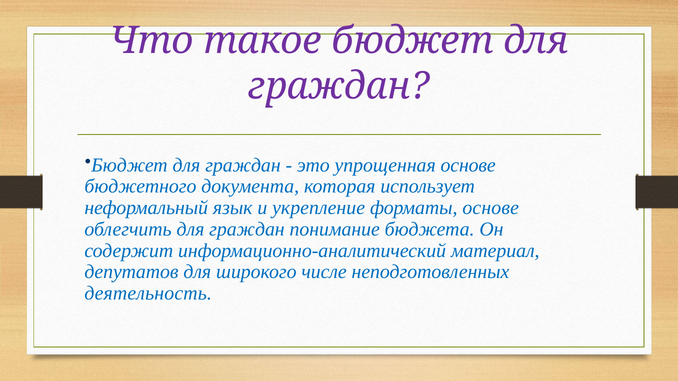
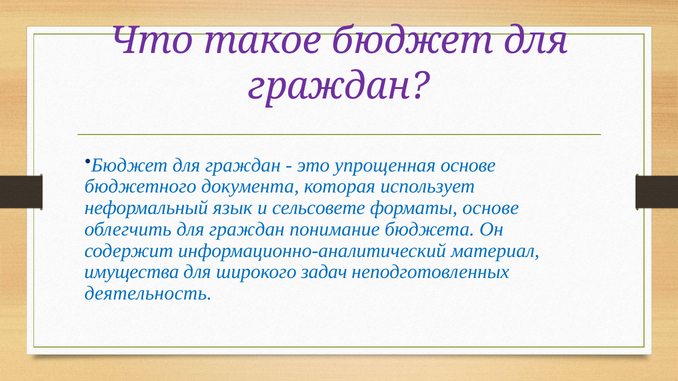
укрепление: укрепление -> сельсовете
депутатов: депутатов -> имущества
числе: числе -> задач
